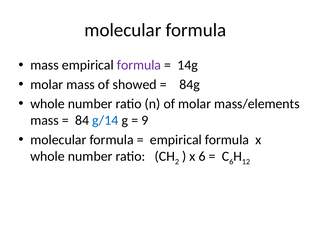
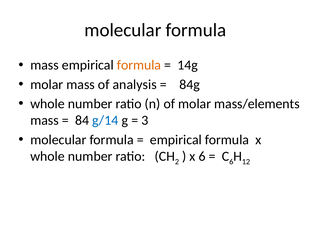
formula at (139, 65) colour: purple -> orange
showed: showed -> analysis
9: 9 -> 3
